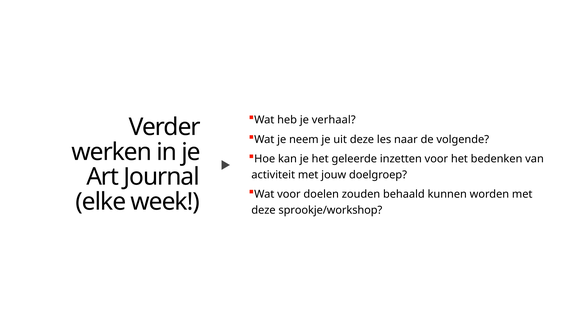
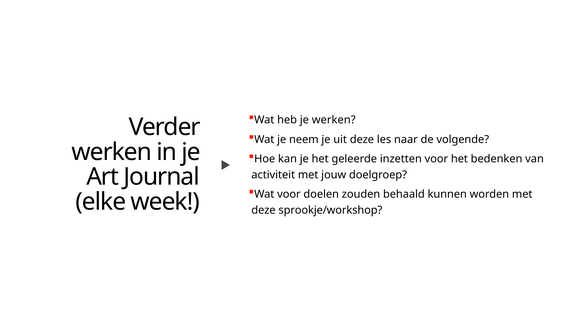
je verhaal: verhaal -> werken
